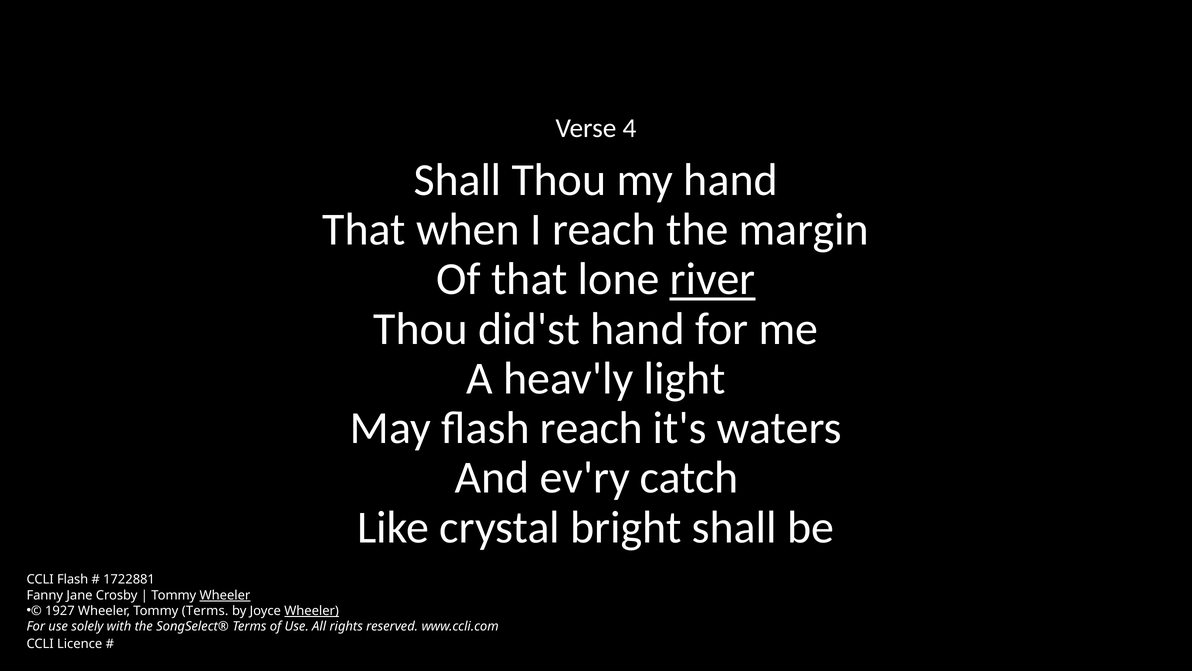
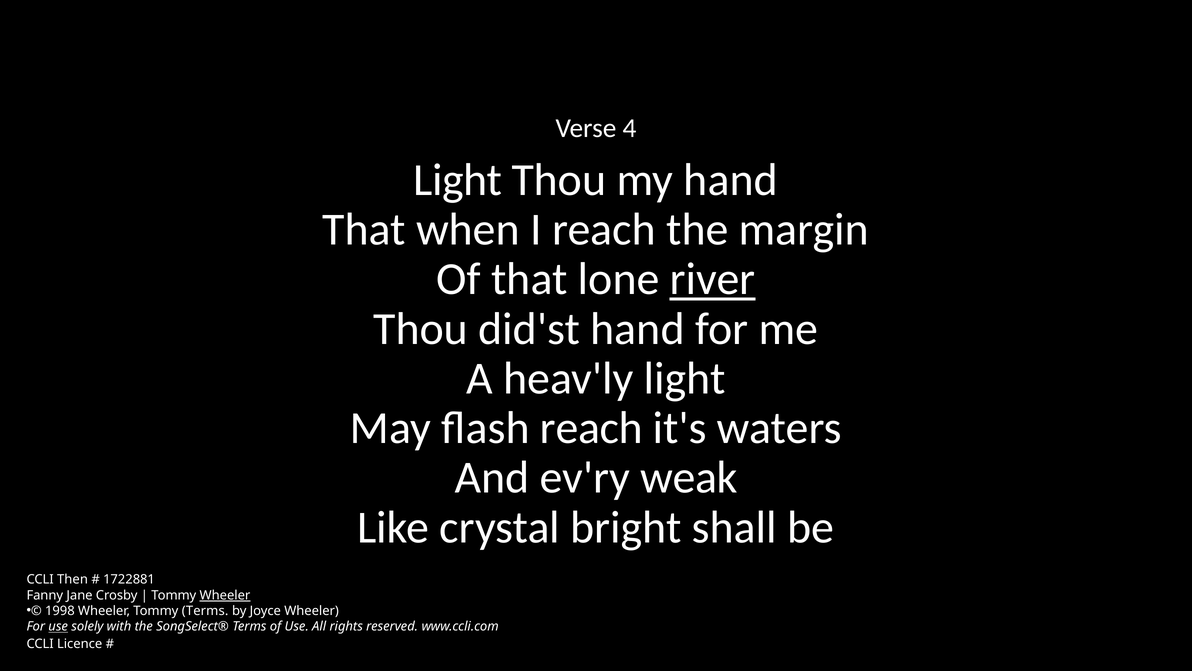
Shall at (458, 180): Shall -> Light
catch: catch -> weak
CCLI Flash: Flash -> Then
1927: 1927 -> 1998
Wheeler at (312, 610) underline: present -> none
use at (58, 626) underline: none -> present
